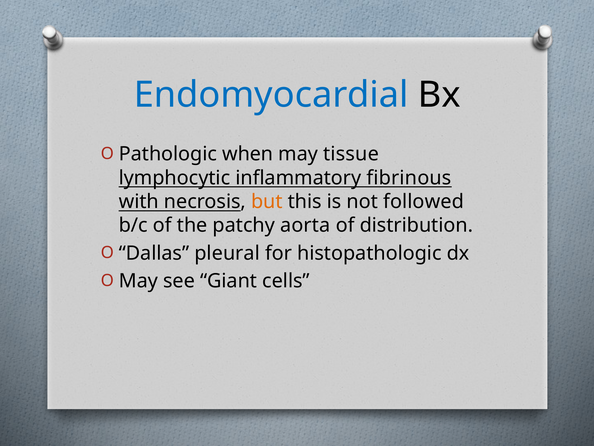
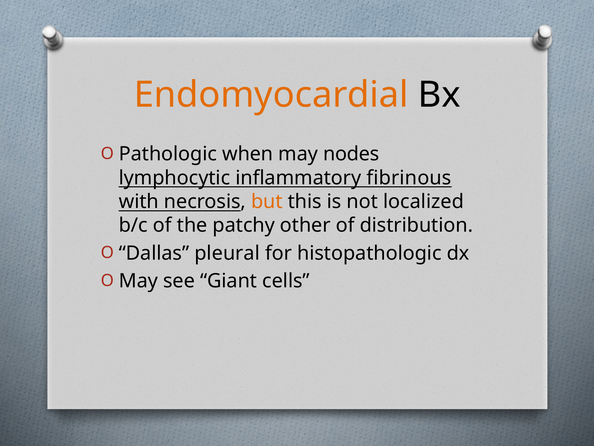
Endomyocardial colour: blue -> orange
tissue: tissue -> nodes
followed: followed -> localized
aorta: aorta -> other
